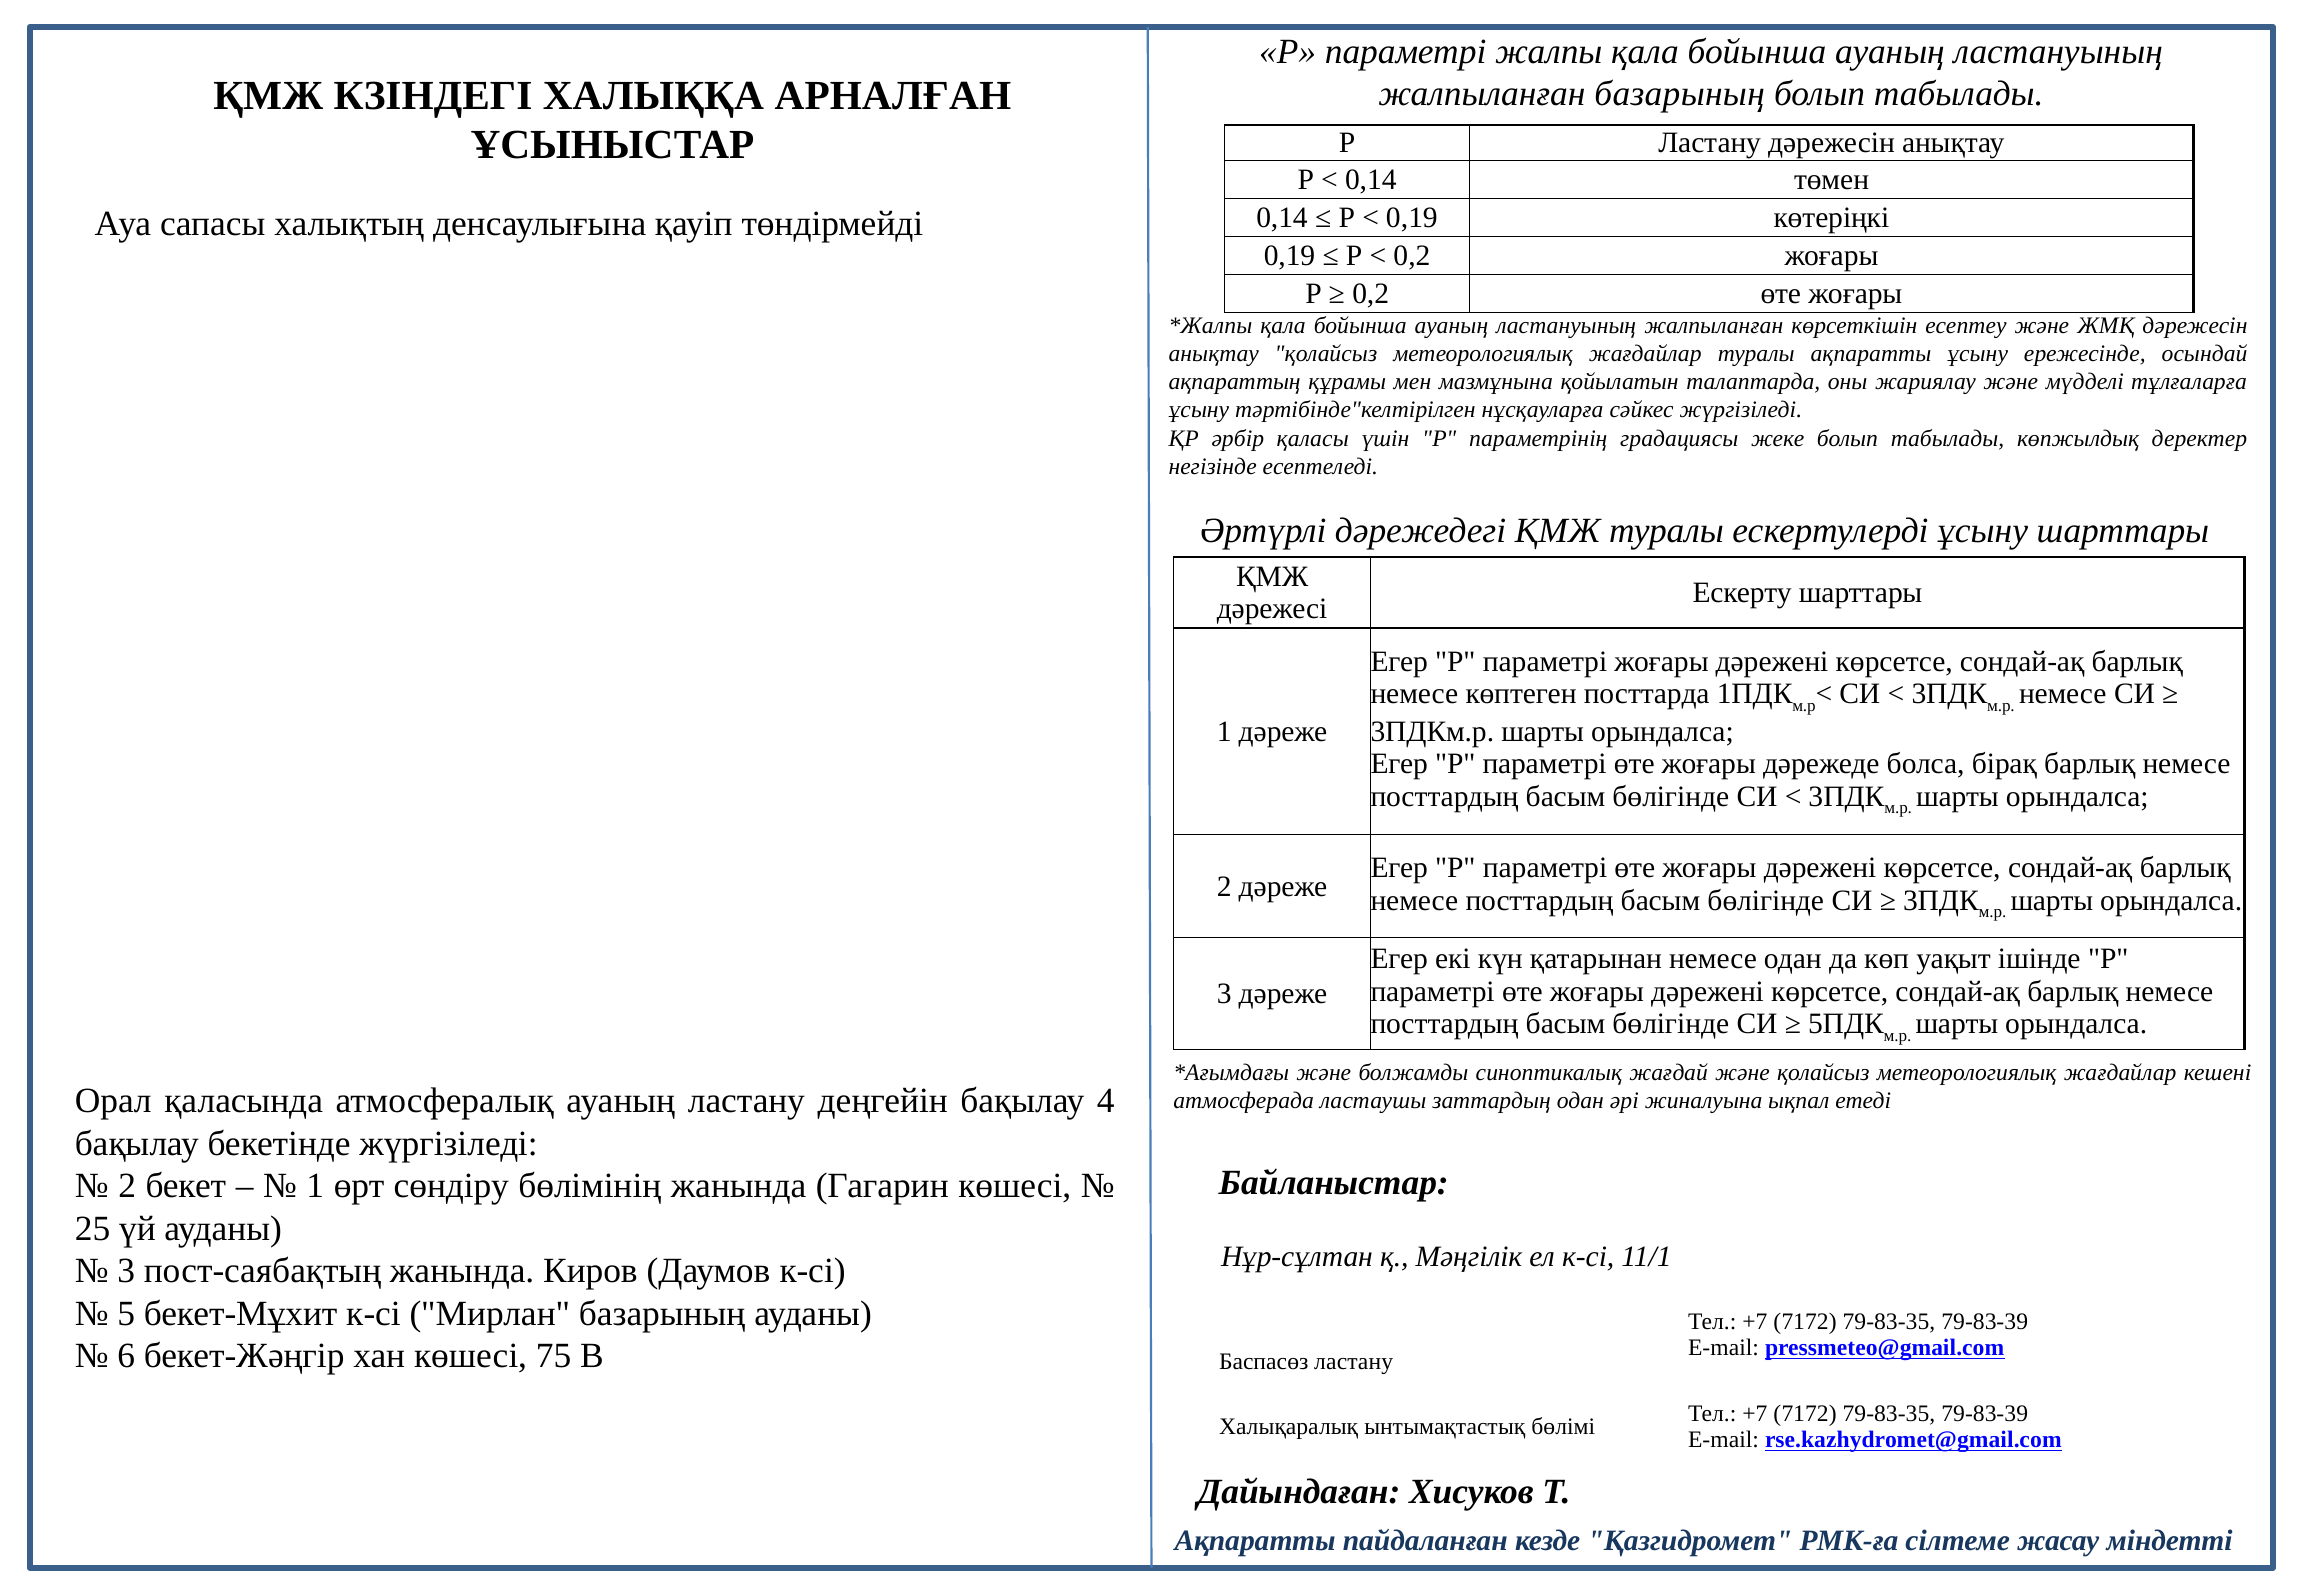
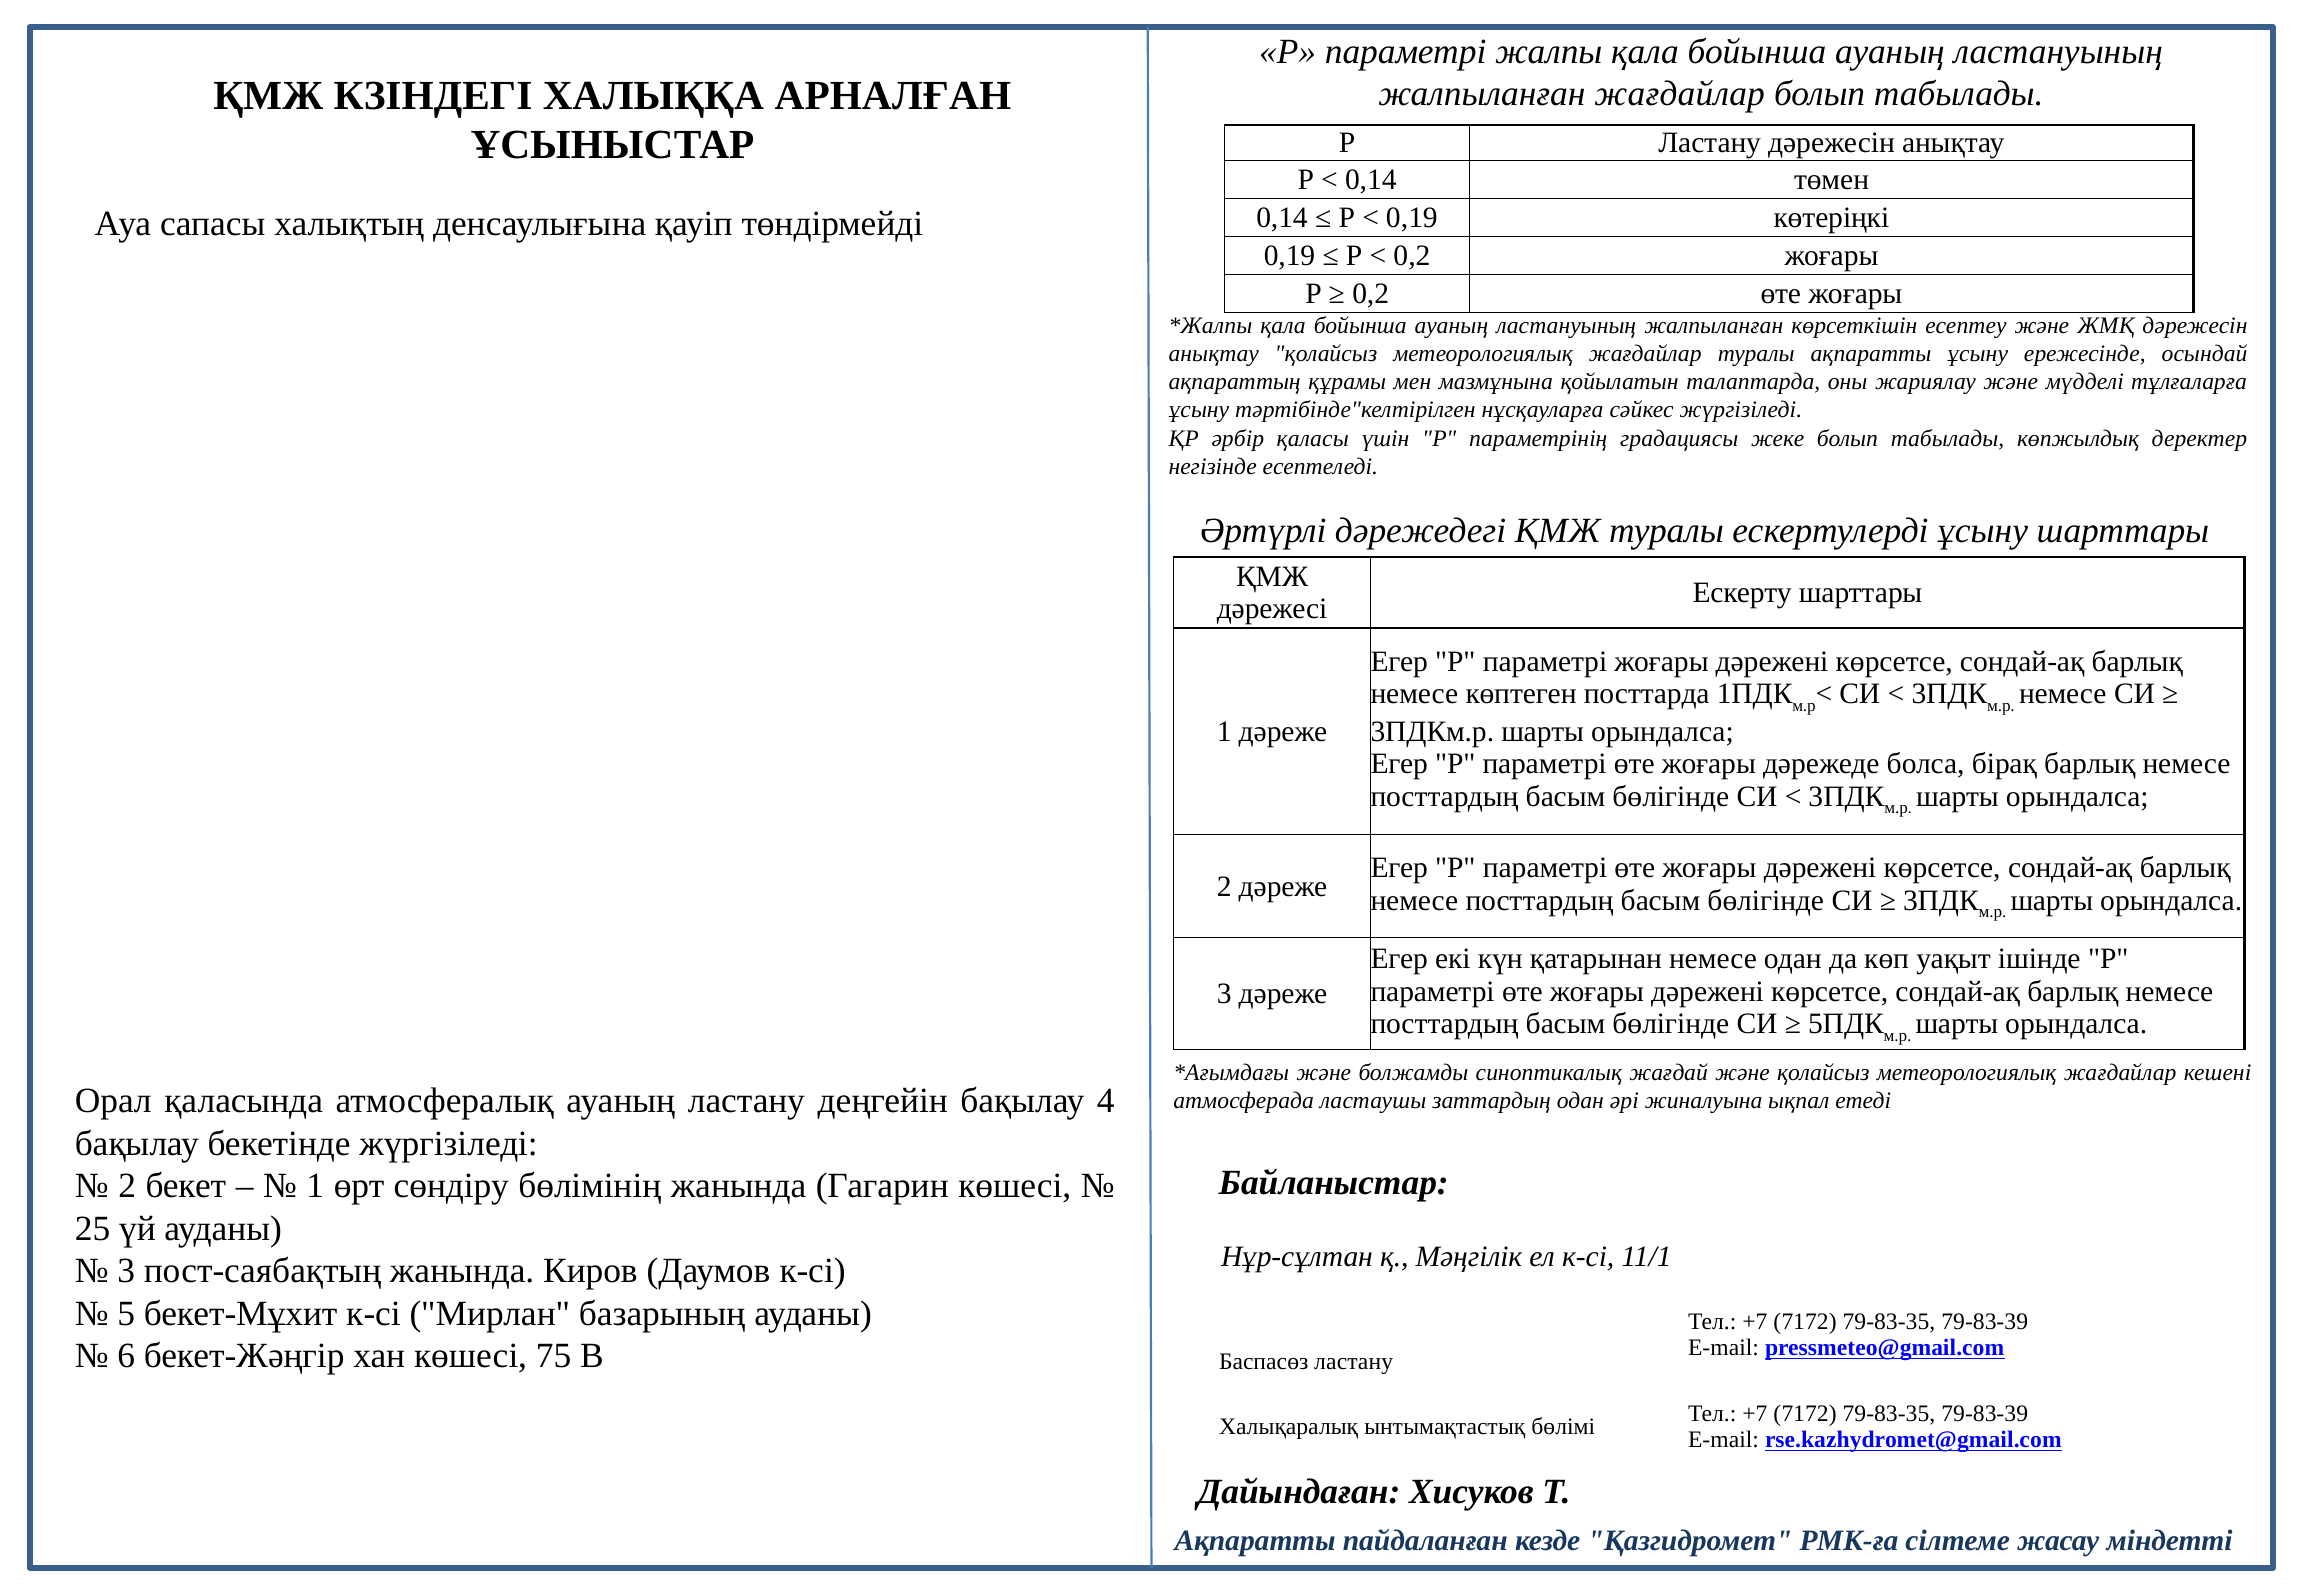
жалпыланған базарының: базарының -> жағдайлар
